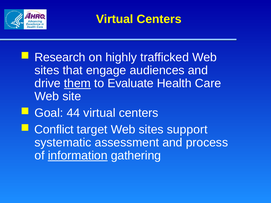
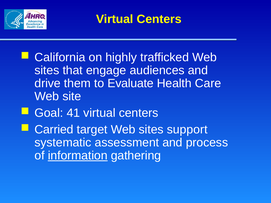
Research: Research -> California
them underline: present -> none
44: 44 -> 41
Conflict: Conflict -> Carried
